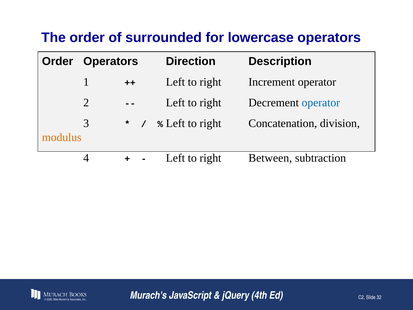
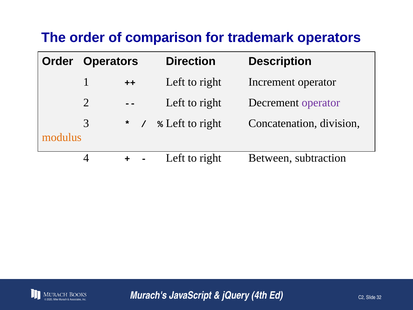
surrounded: surrounded -> comparison
lowercase: lowercase -> trademark
operator at (321, 103) colour: blue -> purple
